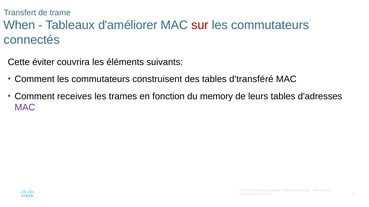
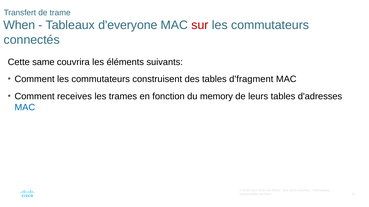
d'améliorer: d'améliorer -> d'everyone
éviter: éviter -> same
d'transféré: d'transféré -> d'fragment
MAC at (25, 108) colour: purple -> blue
